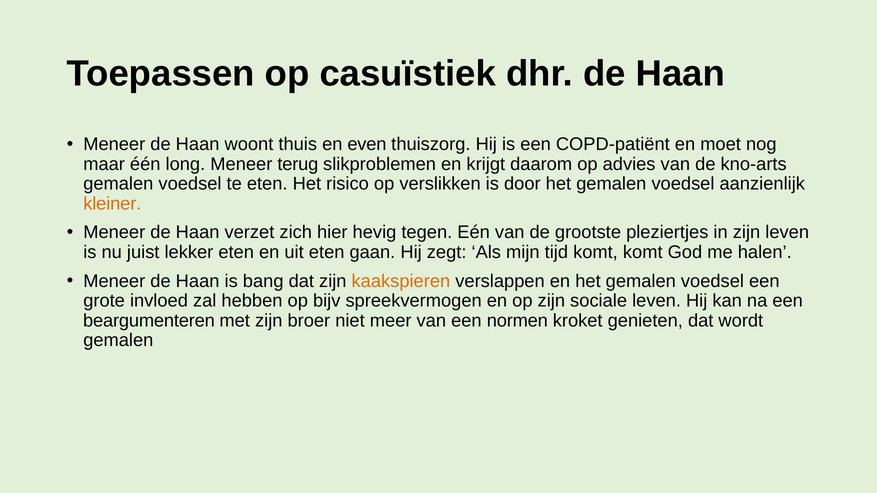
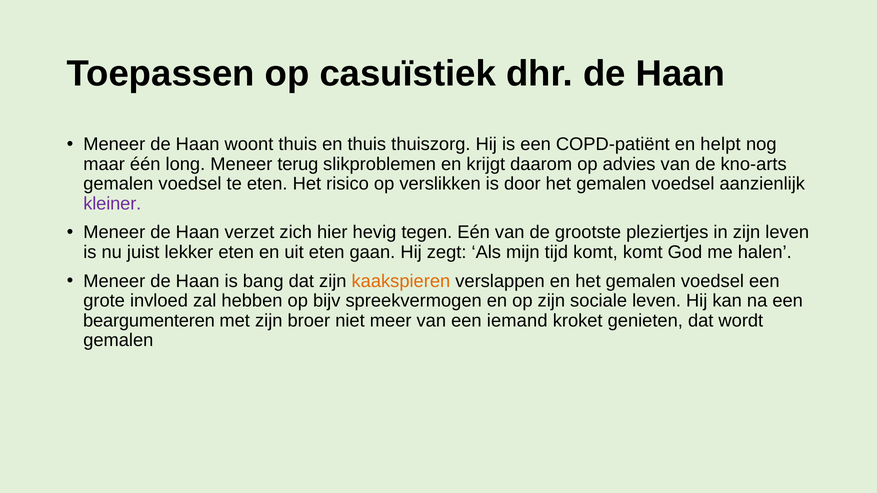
en even: even -> thuis
moet: moet -> helpt
kleiner colour: orange -> purple
normen: normen -> iemand
